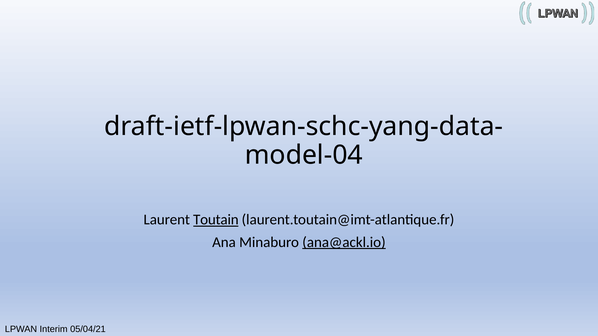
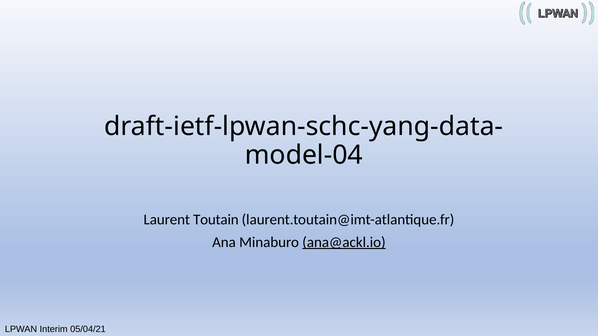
Toutain underline: present -> none
